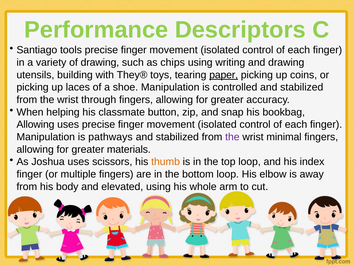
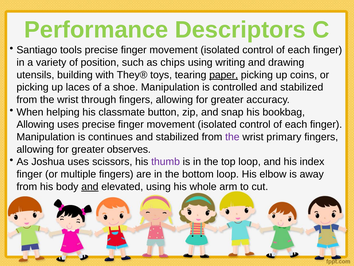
of drawing: drawing -> position
pathways: pathways -> continues
minimal: minimal -> primary
materials: materials -> observes
thumb colour: orange -> purple
and at (90, 186) underline: none -> present
